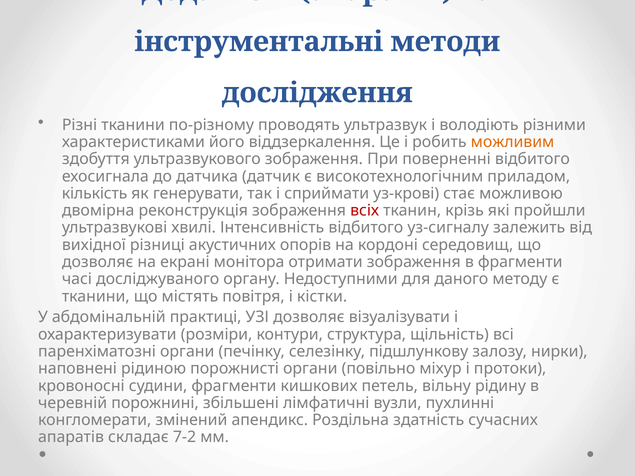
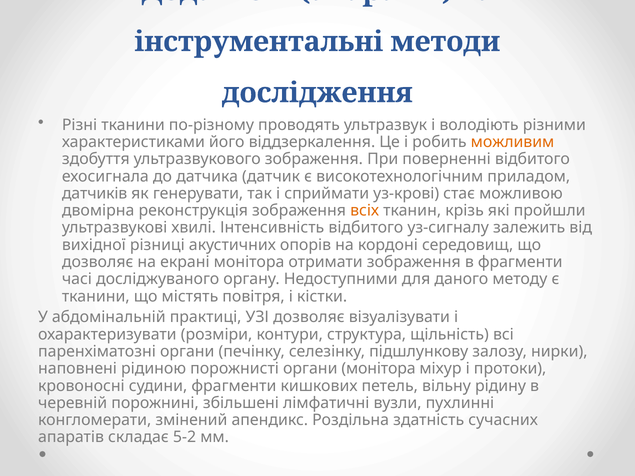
кількість: кількість -> датчиків
всіх colour: red -> orange
органи повільно: повільно -> монітора
7-2: 7-2 -> 5-2
